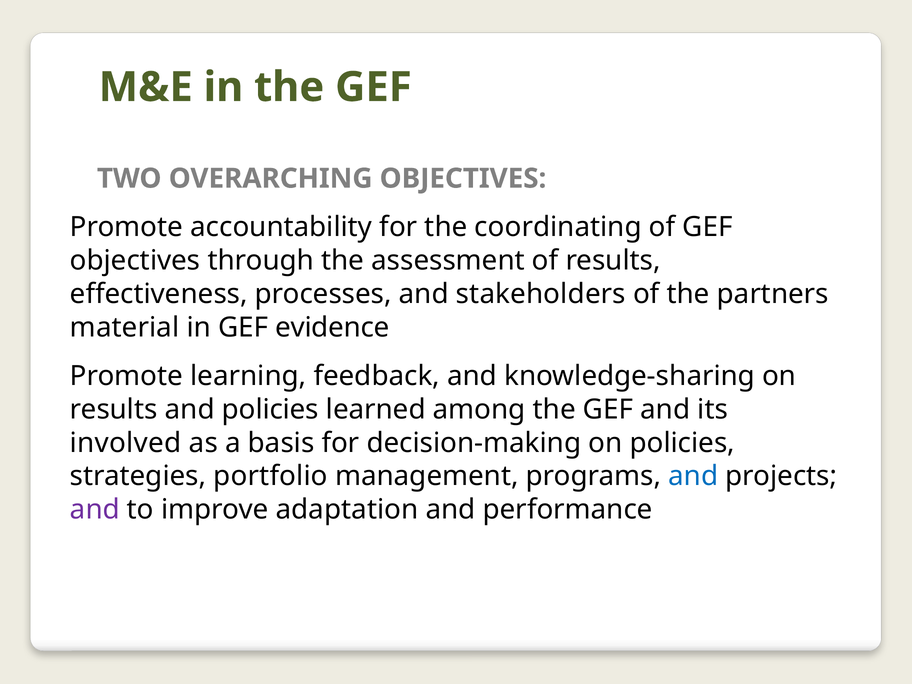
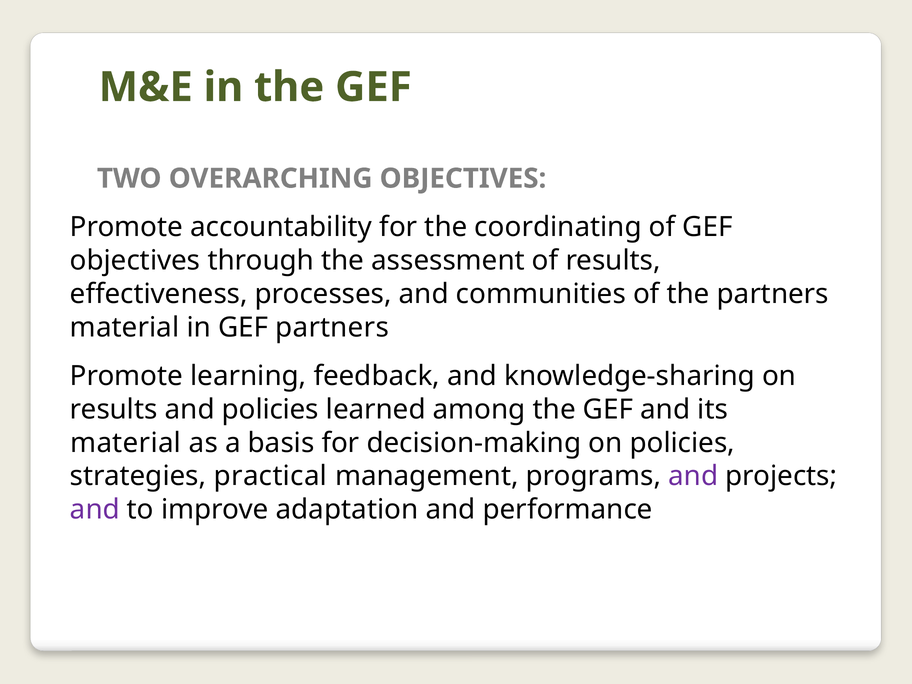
stakeholders: stakeholders -> communities
GEF evidence: evidence -> partners
involved at (126, 443): involved -> material
portfolio: portfolio -> practical
and at (693, 476) colour: blue -> purple
